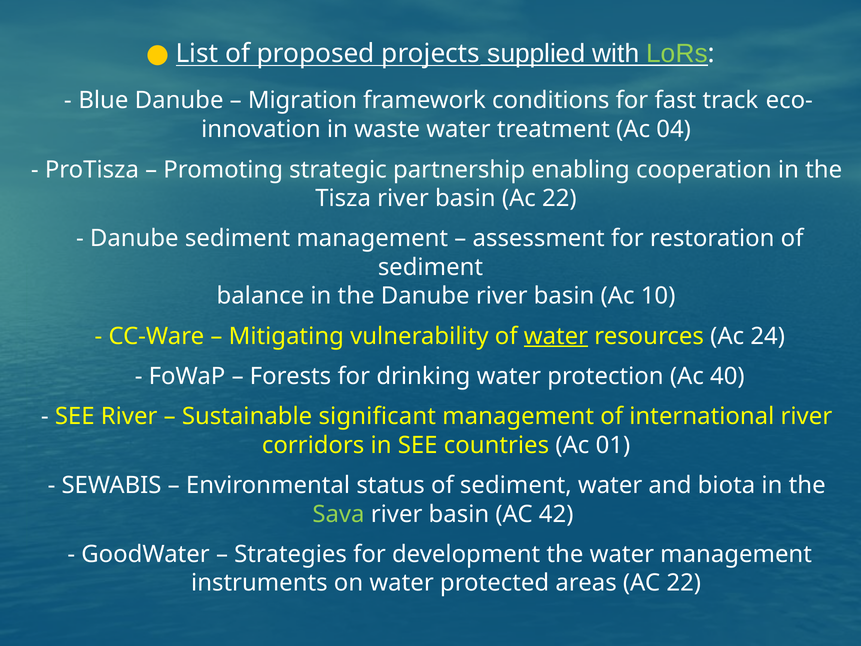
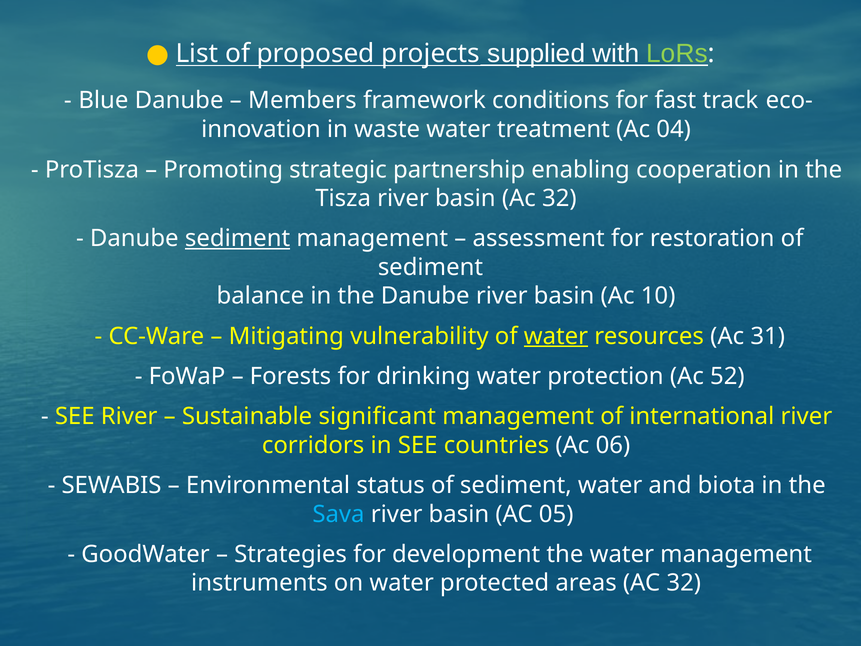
Migration: Migration -> Members
basin Ac 22: 22 -> 32
sediment at (238, 238) underline: none -> present
24: 24 -> 31
40: 40 -> 52
01: 01 -> 06
Sava colour: light green -> light blue
42: 42 -> 05
areas AC 22: 22 -> 32
